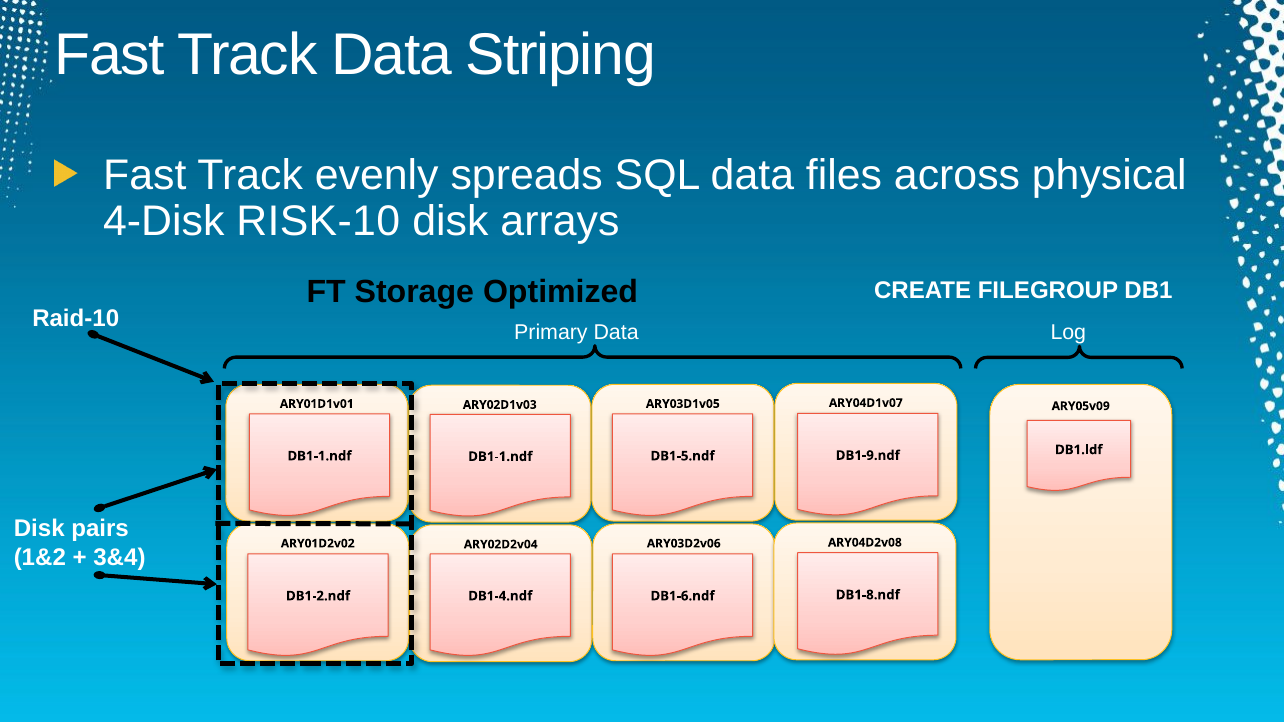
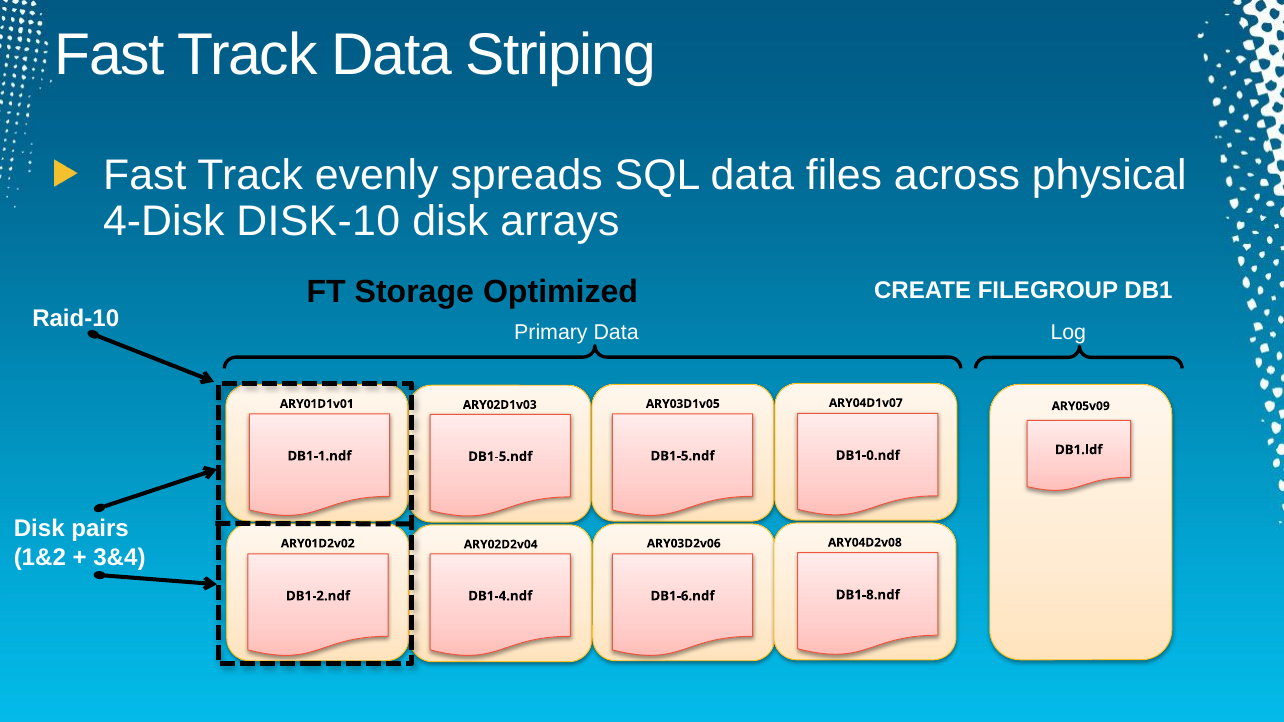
RISK-10: RISK-10 -> DISK-10
DB1-9.ndf: DB1-9.ndf -> DB1-0.ndf
DB1-1.ndf at (500, 457): DB1-1.ndf -> DB1-5.ndf
